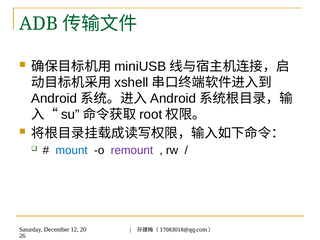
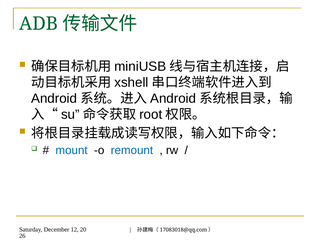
remount colour: purple -> blue
